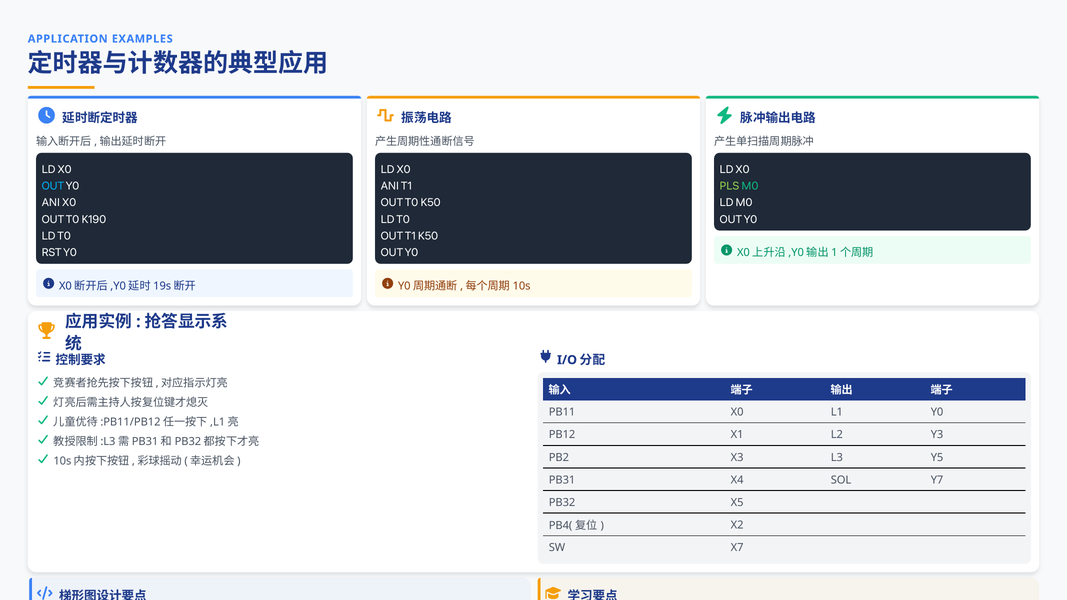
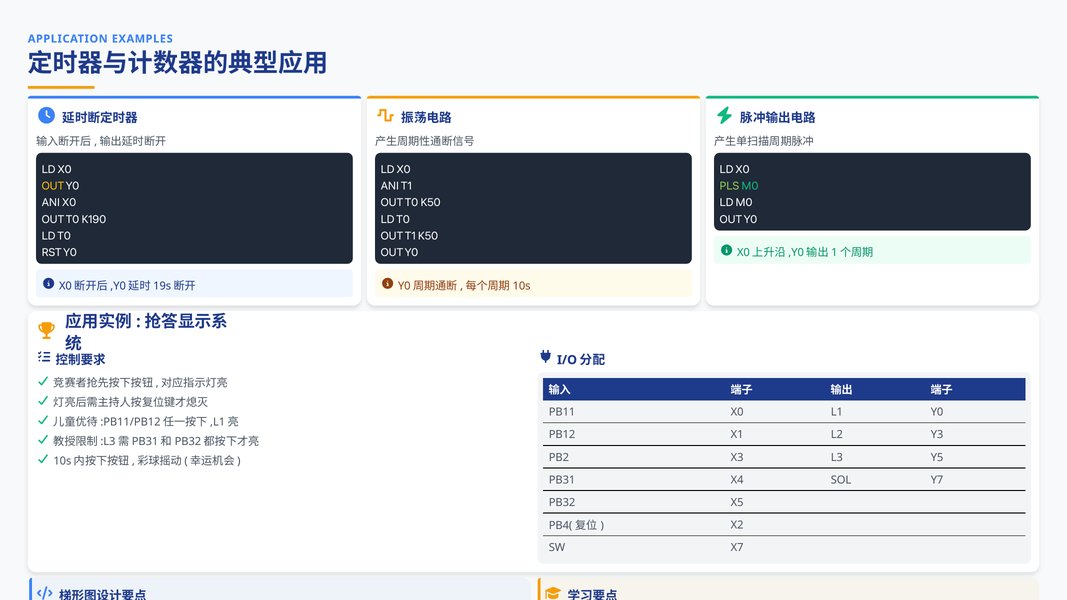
OUT at (53, 186) colour: light blue -> yellow
